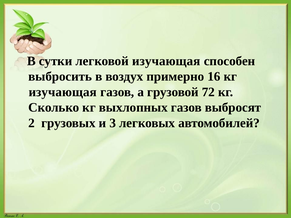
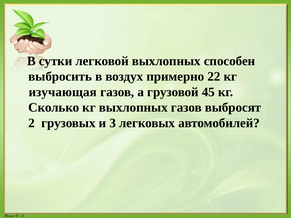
легковой изучающая: изучающая -> выхлопных
16: 16 -> 22
72: 72 -> 45
